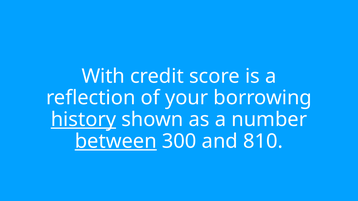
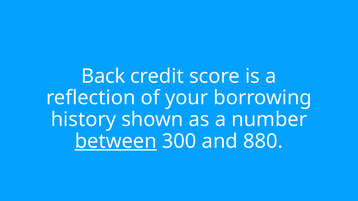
With: With -> Back
history underline: present -> none
810: 810 -> 880
